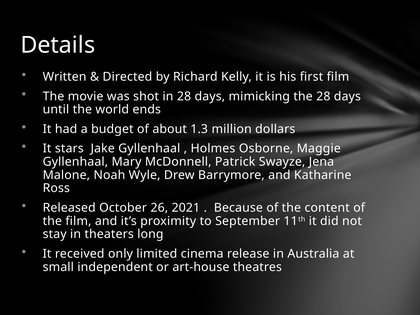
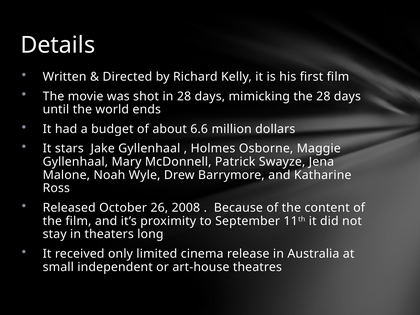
1.3: 1.3 -> 6.6
2021: 2021 -> 2008
